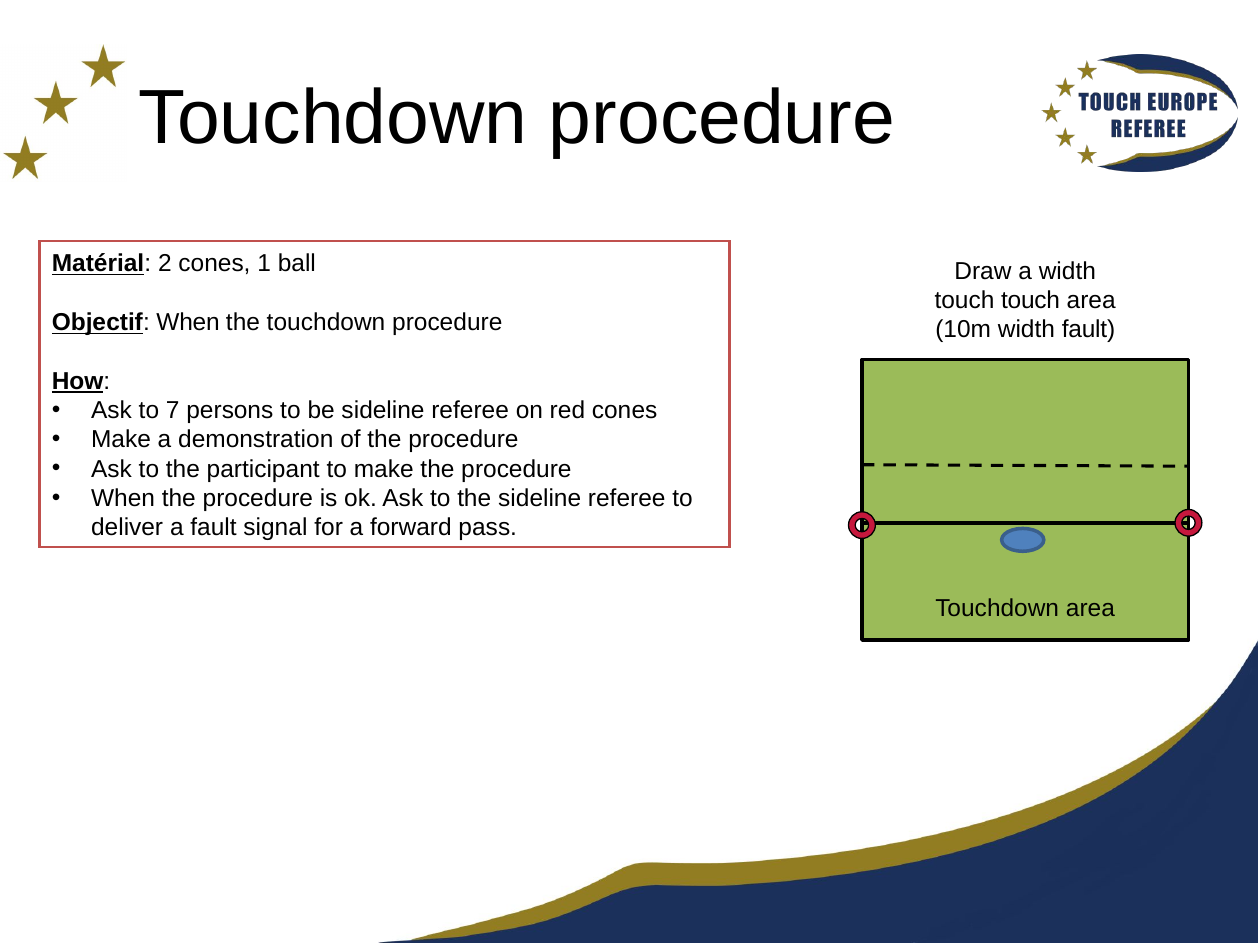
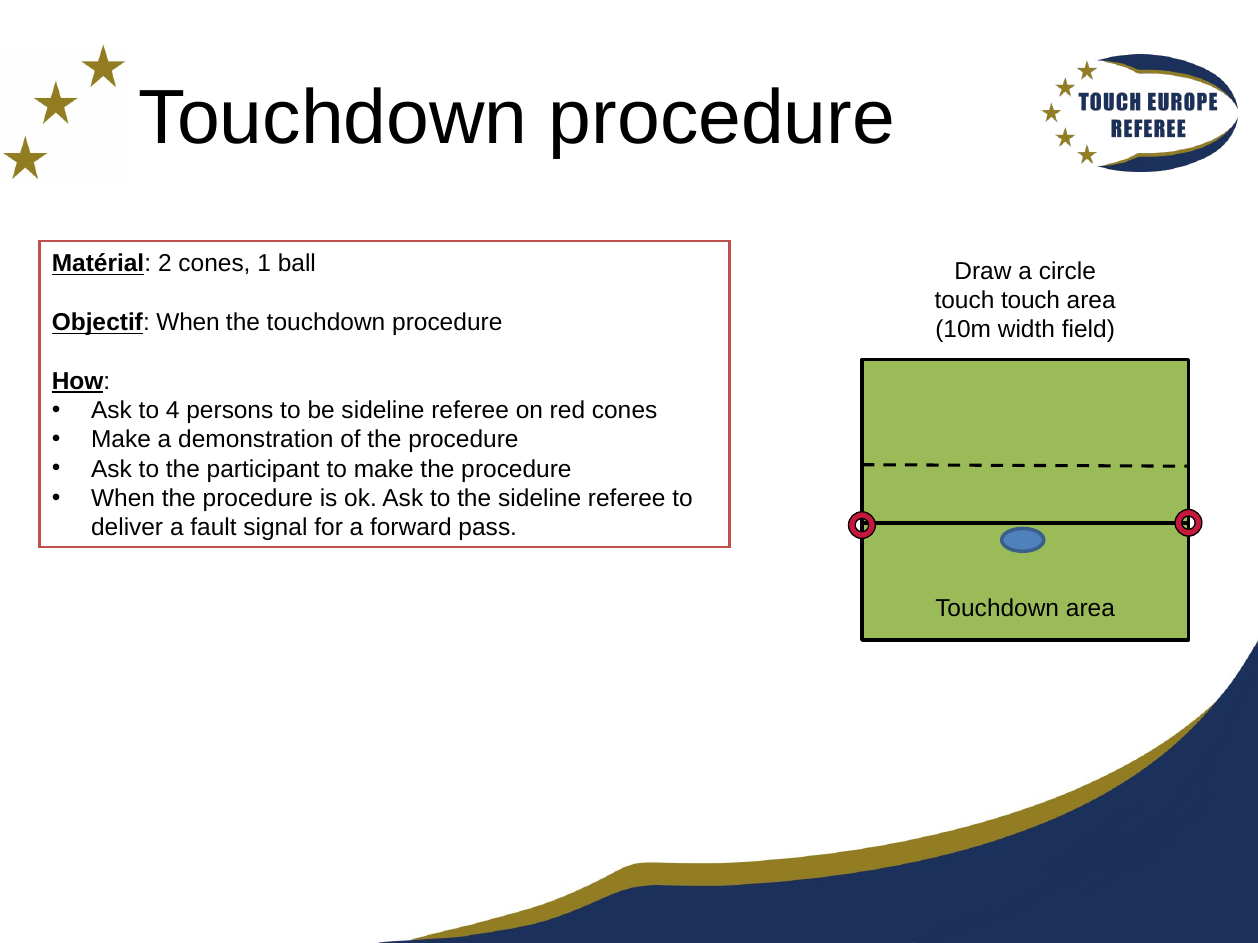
a width: width -> circle
width fault: fault -> field
7: 7 -> 4
